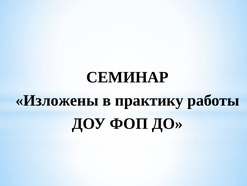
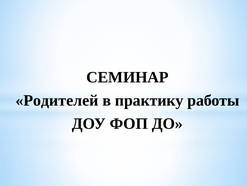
Изложены: Изложены -> Родителей
